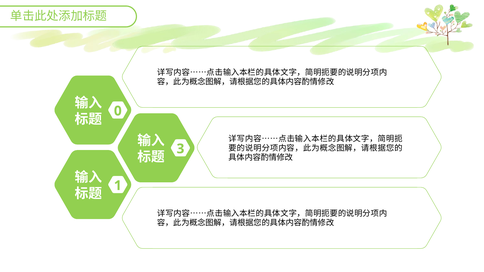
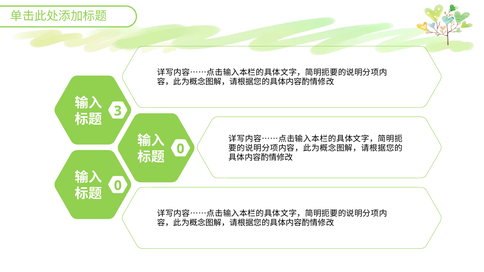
0: 0 -> 3
3 at (180, 149): 3 -> 0
1 at (118, 186): 1 -> 0
